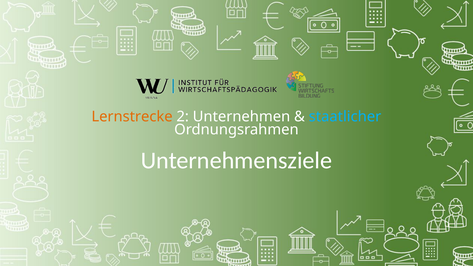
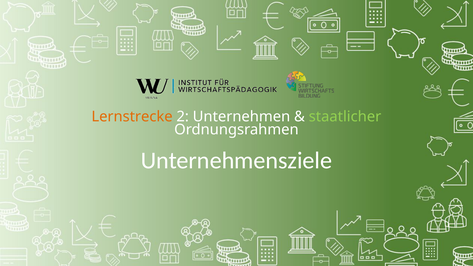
staatlicher colour: light blue -> light green
